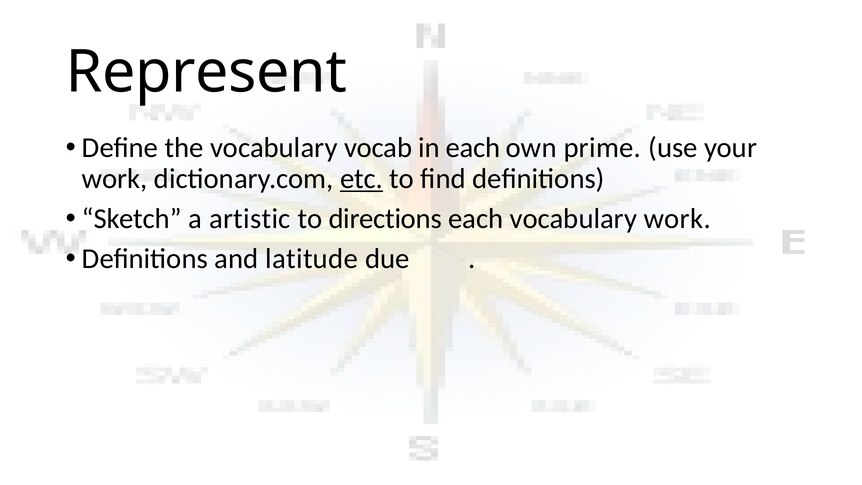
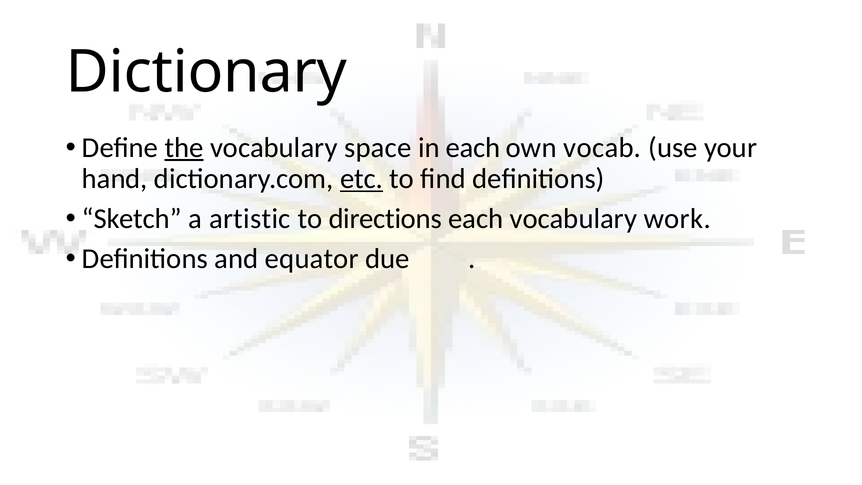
Represent: Represent -> Dictionary
the underline: none -> present
vocab: vocab -> space
prime: prime -> vocab
work at (115, 179): work -> hand
latitude: latitude -> equator
